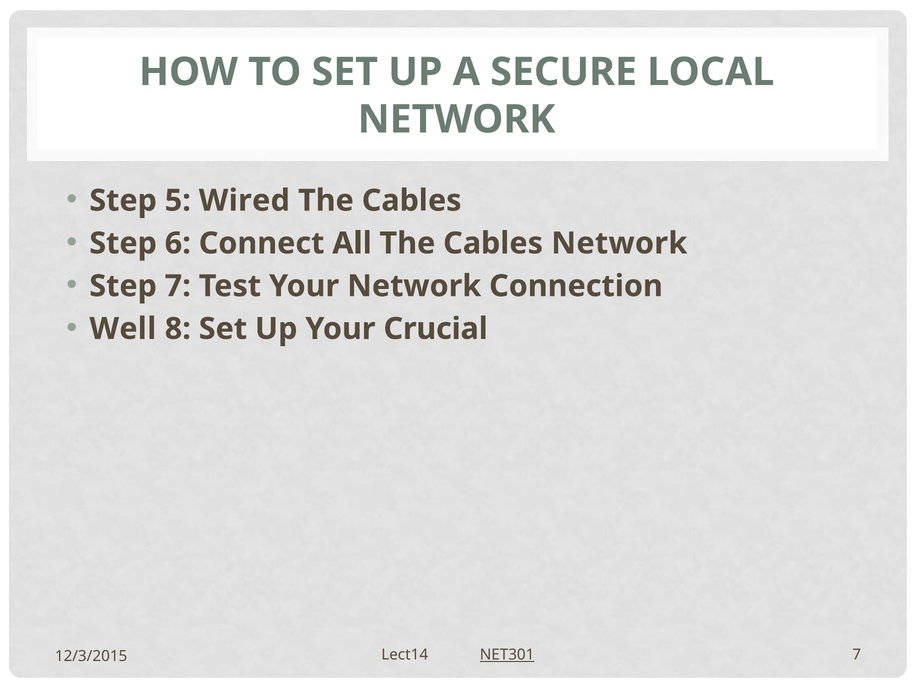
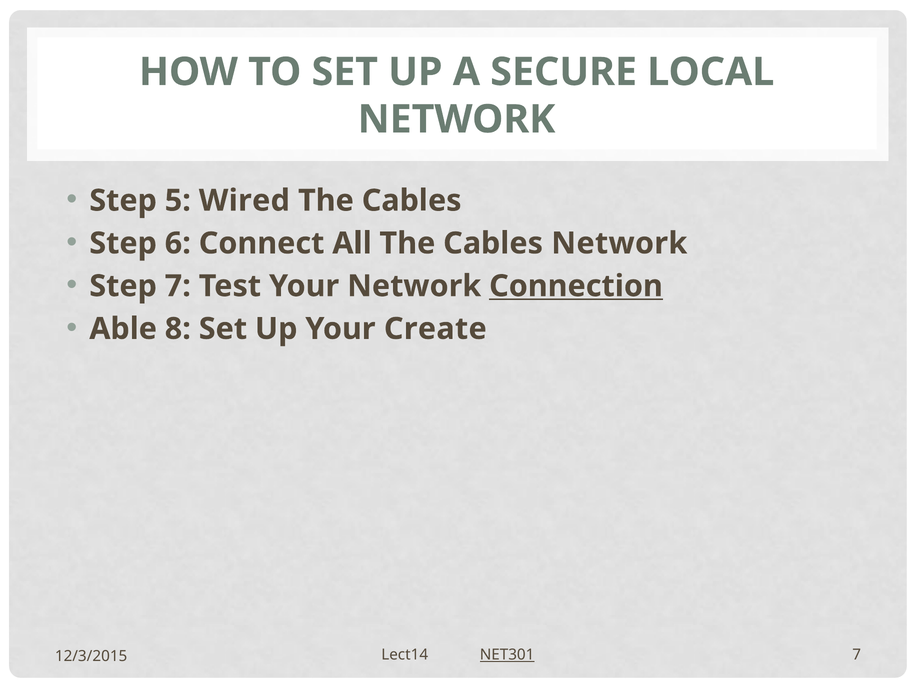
Connection underline: none -> present
Well: Well -> Able
Crucial: Crucial -> Create
